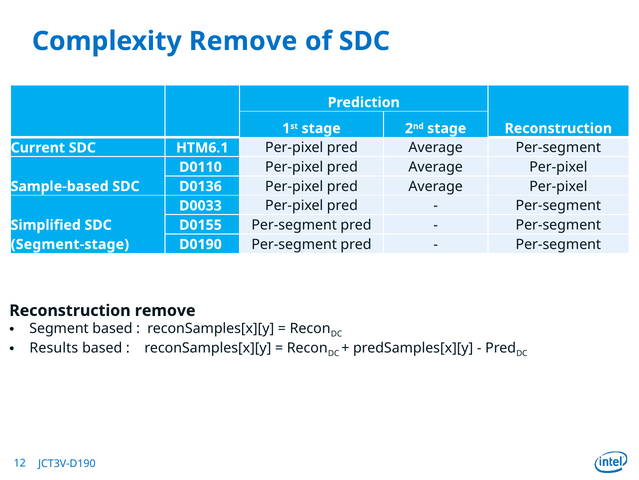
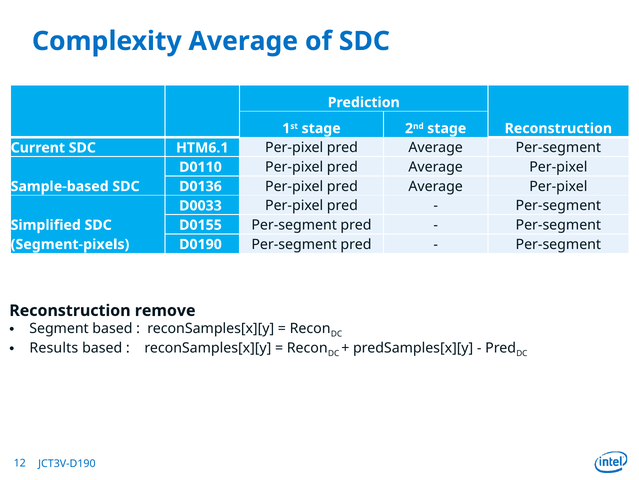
Complexity Remove: Remove -> Average
Segment-stage: Segment-stage -> Segment-pixels
